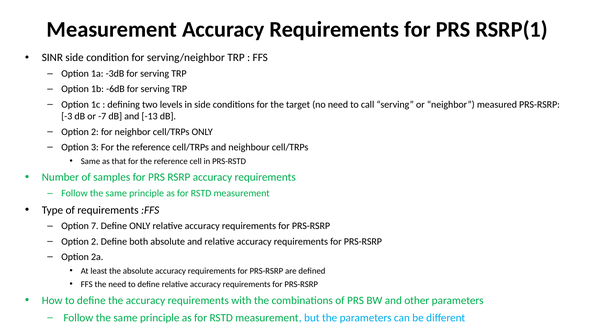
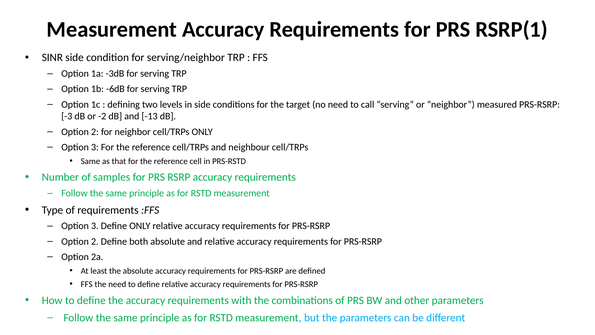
-7: -7 -> -2
7 at (95, 226): 7 -> 3
